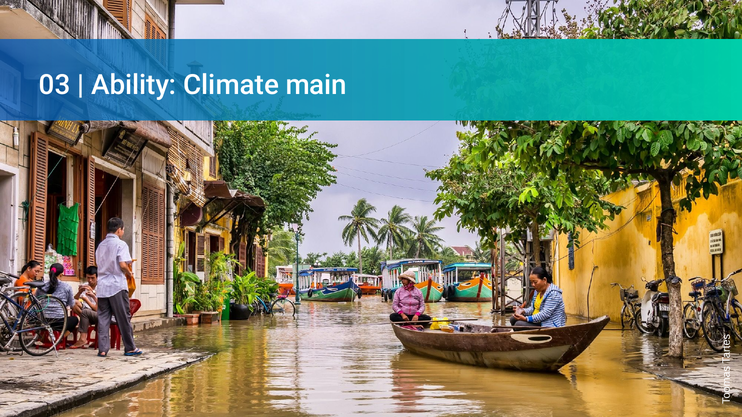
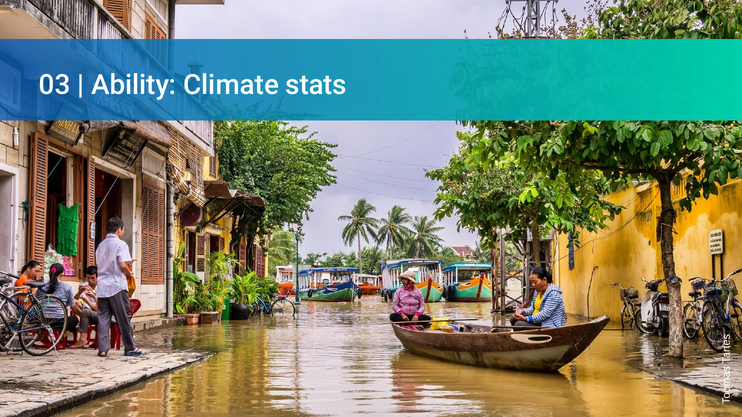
main: main -> stats
